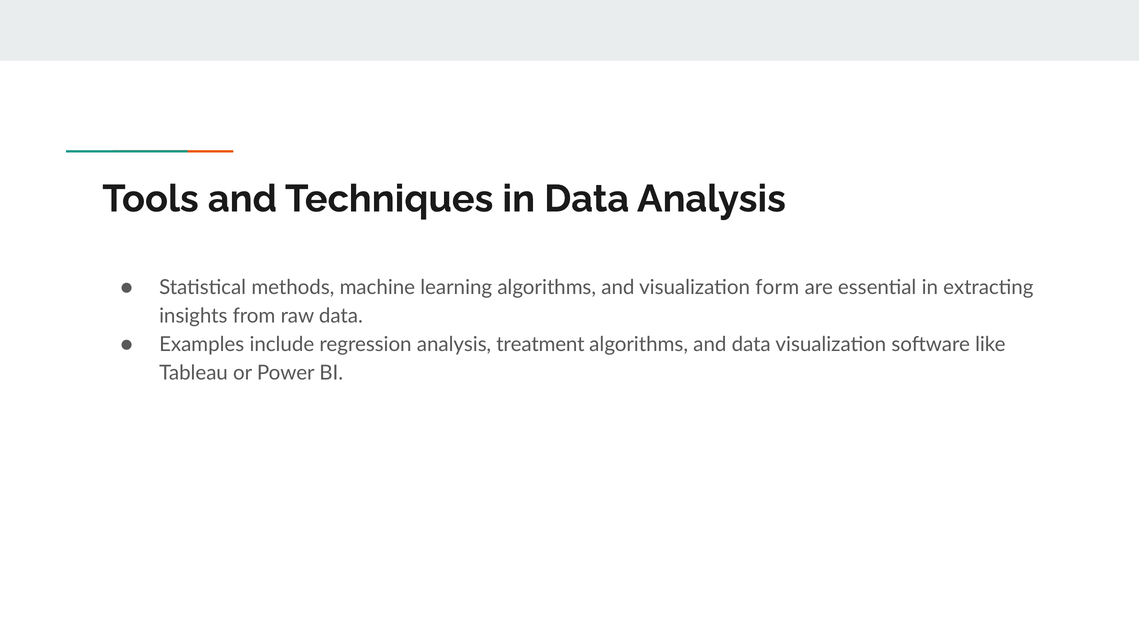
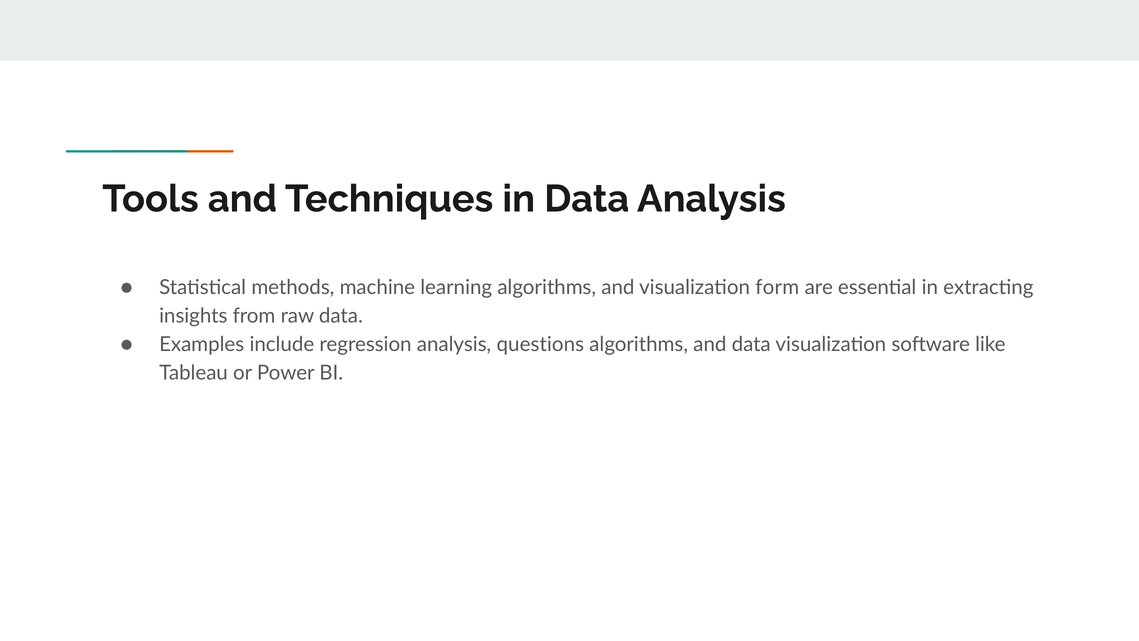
treatment: treatment -> questions
